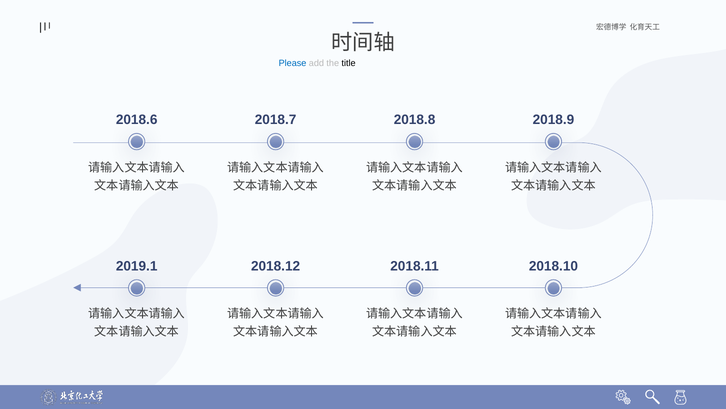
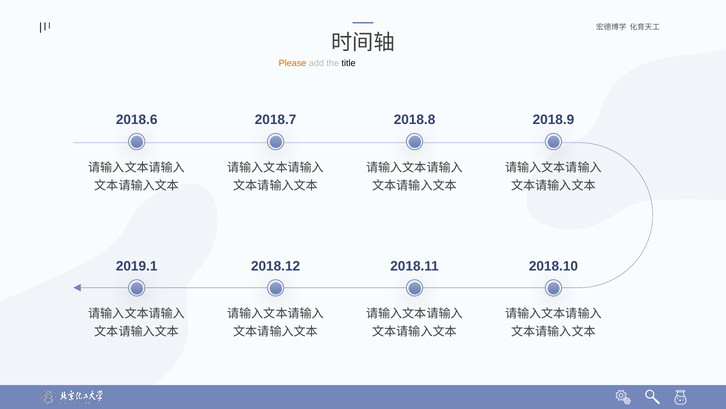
Please colour: blue -> orange
